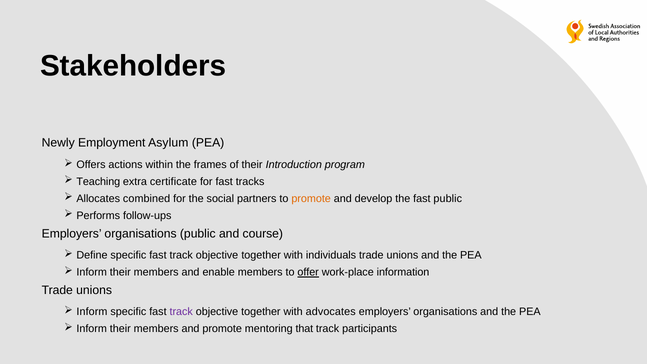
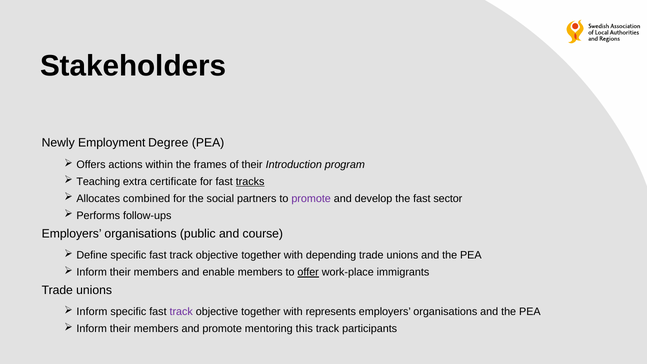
Asylum: Asylum -> Degree
tracks underline: none -> present
promote at (311, 199) colour: orange -> purple
fast public: public -> sector
individuals: individuals -> depending
information: information -> immigrants
advocates: advocates -> represents
that: that -> this
